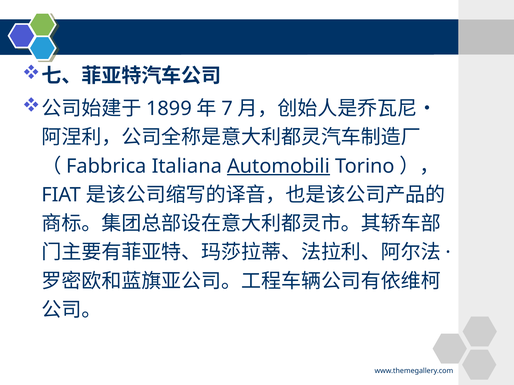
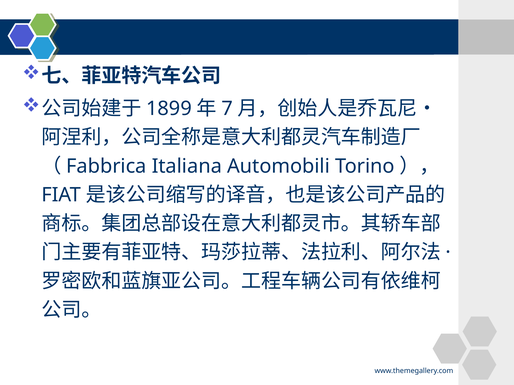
Automobili underline: present -> none
